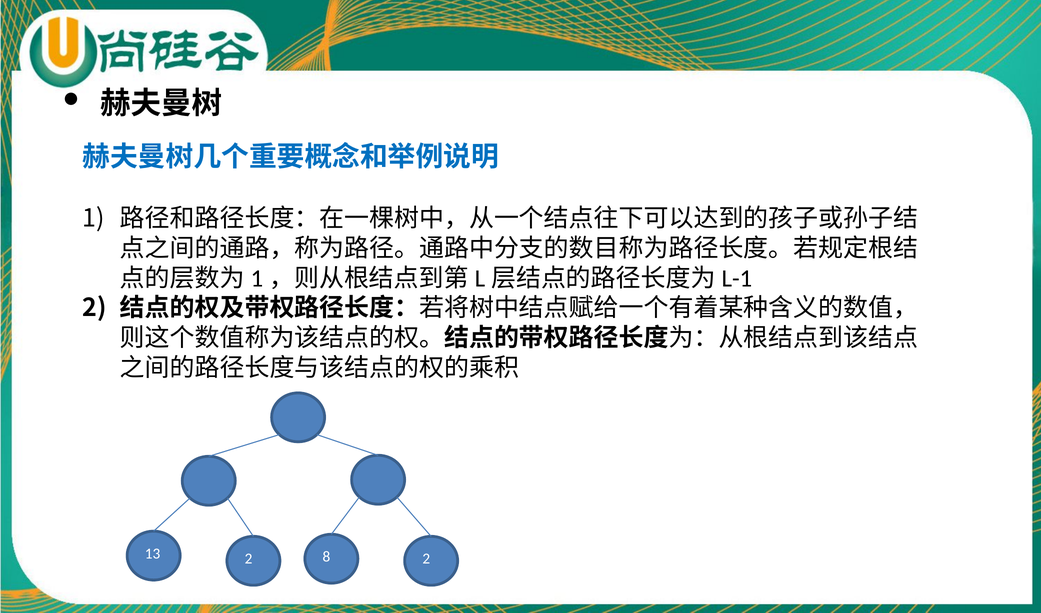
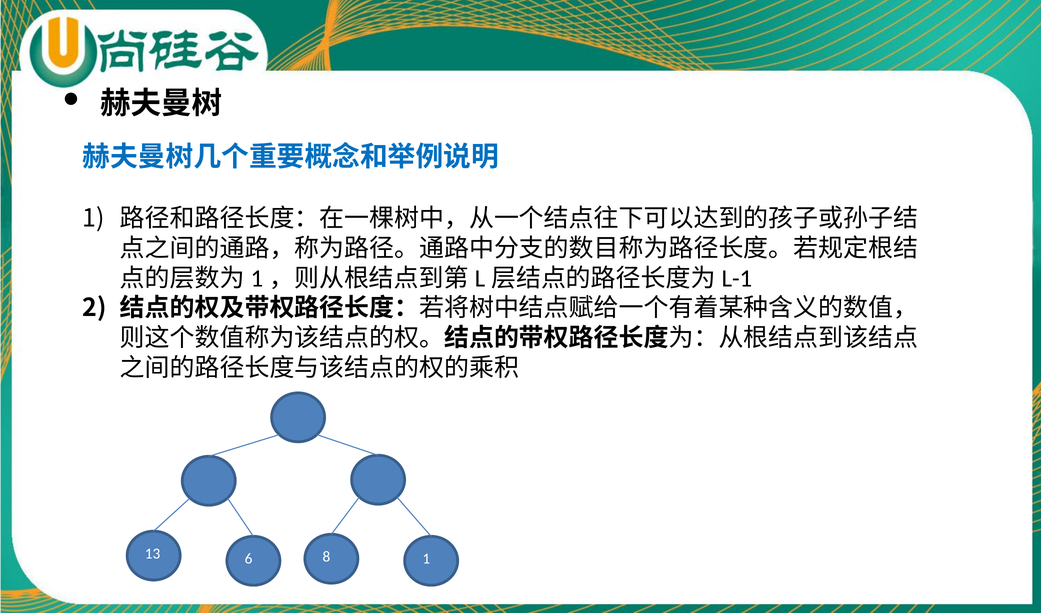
13 2: 2 -> 6
8 2: 2 -> 1
